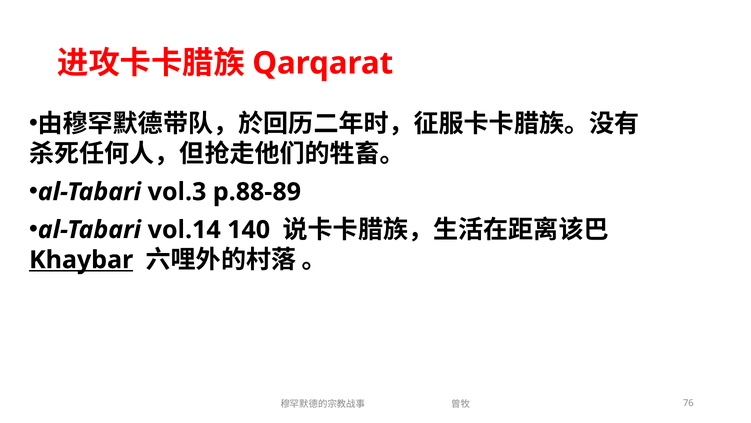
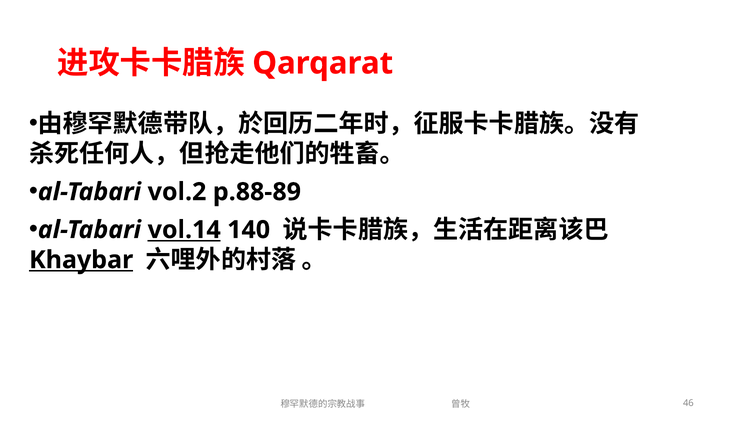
vol.3: vol.3 -> vol.2
vol.14 underline: none -> present
76: 76 -> 46
